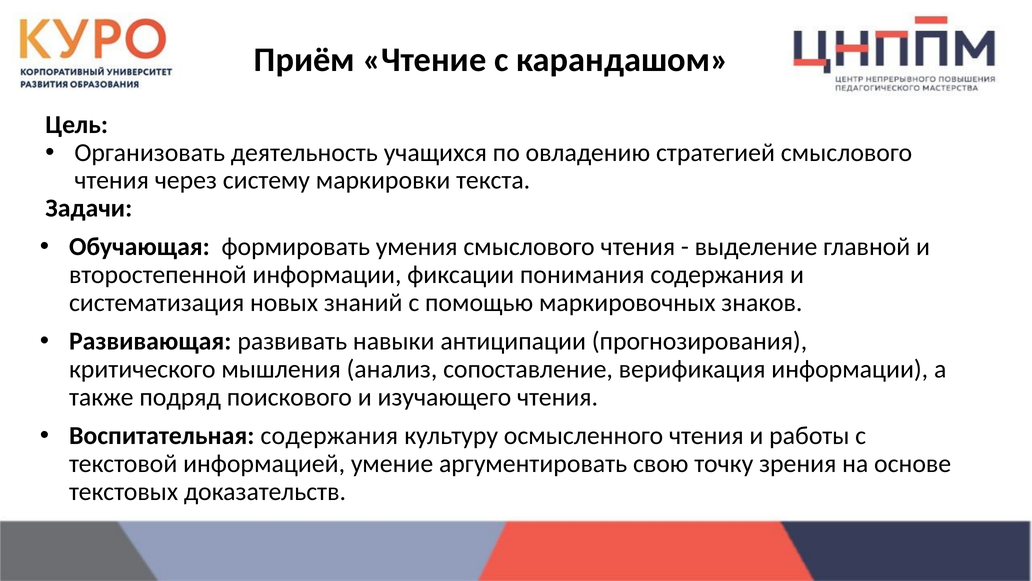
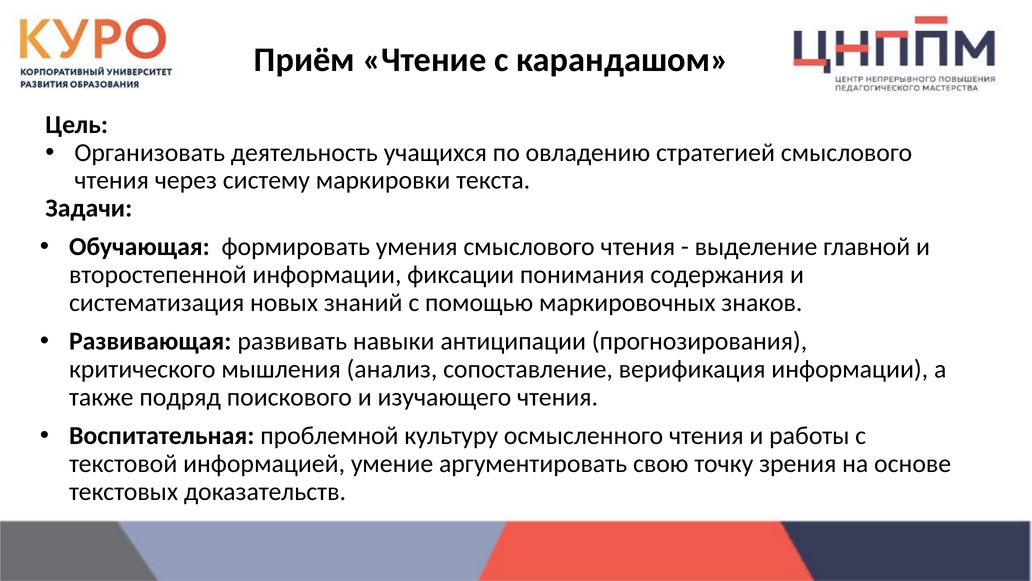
Воспитательная содержания: содержания -> проблемной
